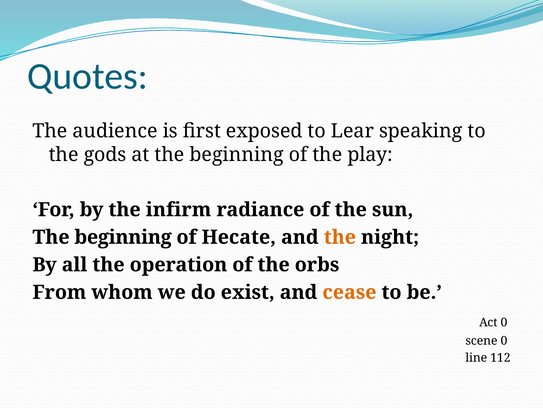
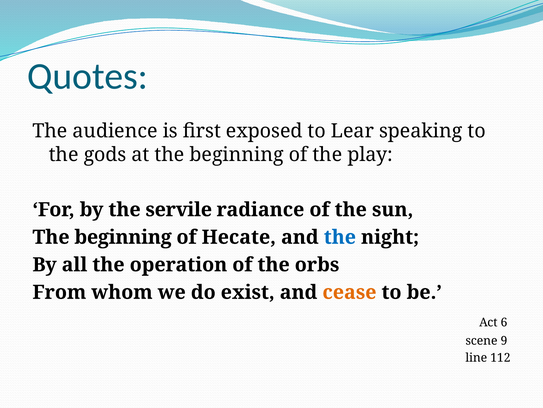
infirm: infirm -> servile
the at (340, 237) colour: orange -> blue
Act 0: 0 -> 6
scene 0: 0 -> 9
